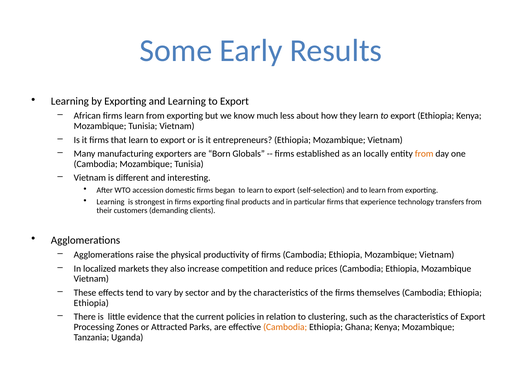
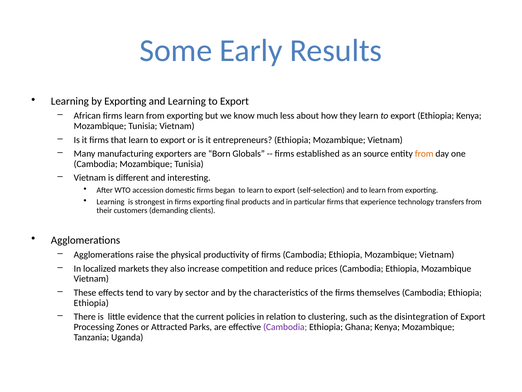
locally: locally -> source
as the characteristics: characteristics -> disintegration
Cambodia at (285, 327) colour: orange -> purple
